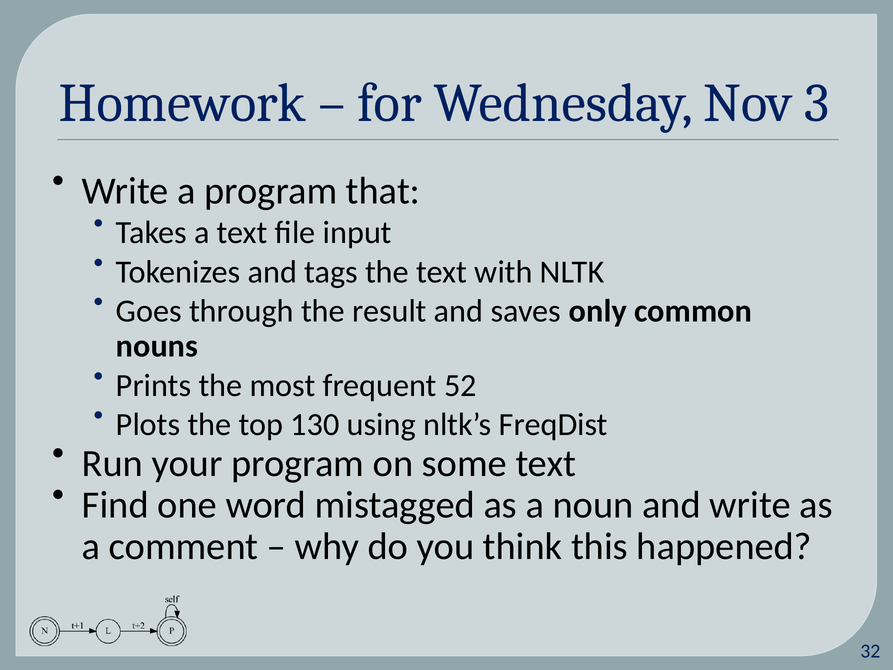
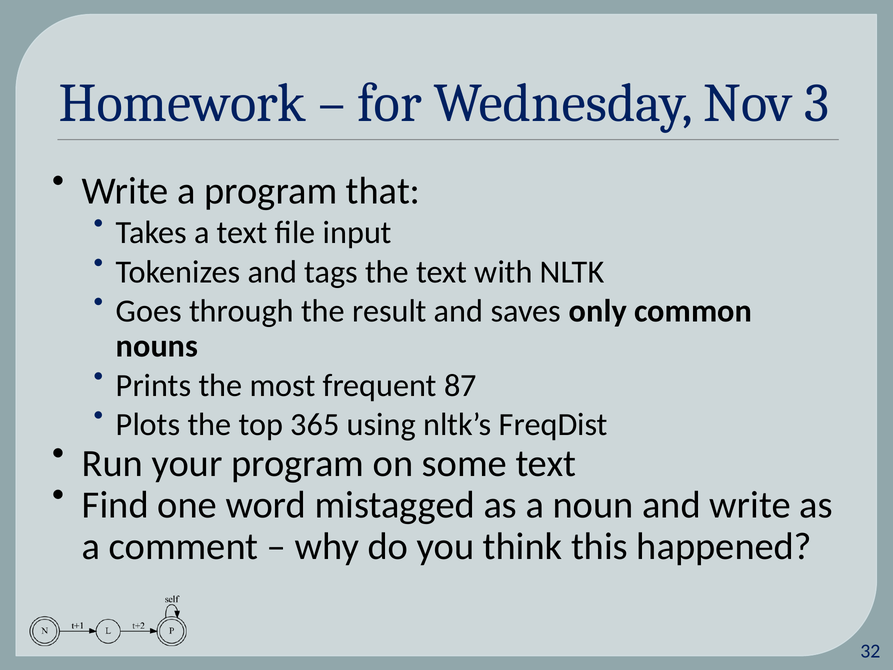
52: 52 -> 87
130: 130 -> 365
